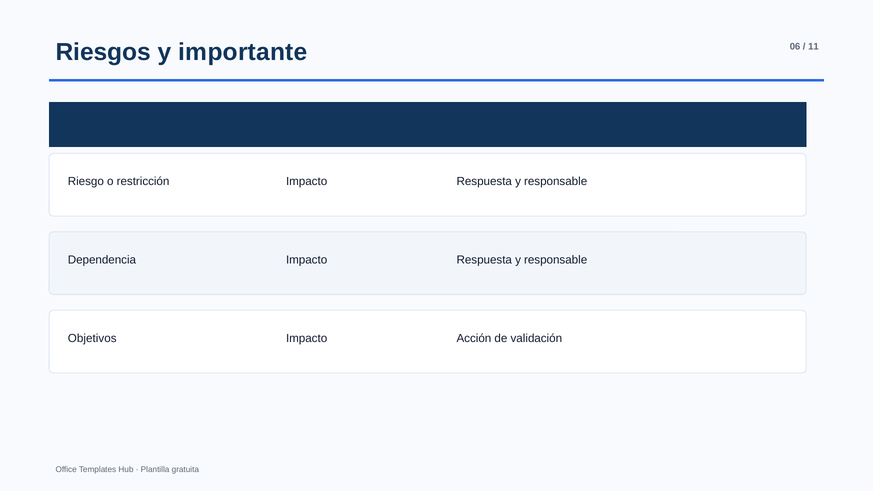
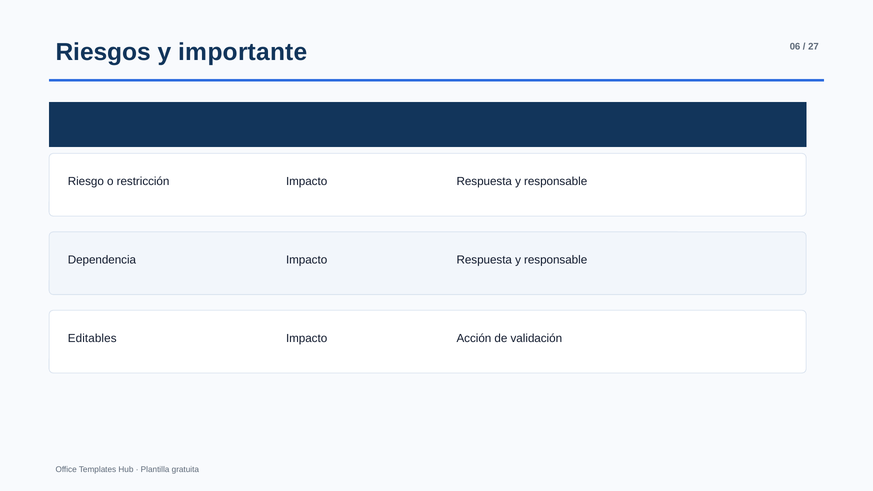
11: 11 -> 27
Objetivos: Objetivos -> Editables
